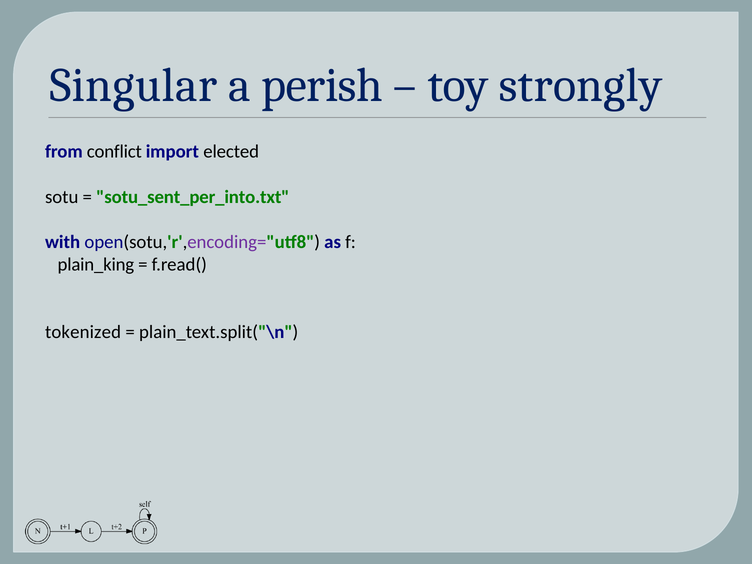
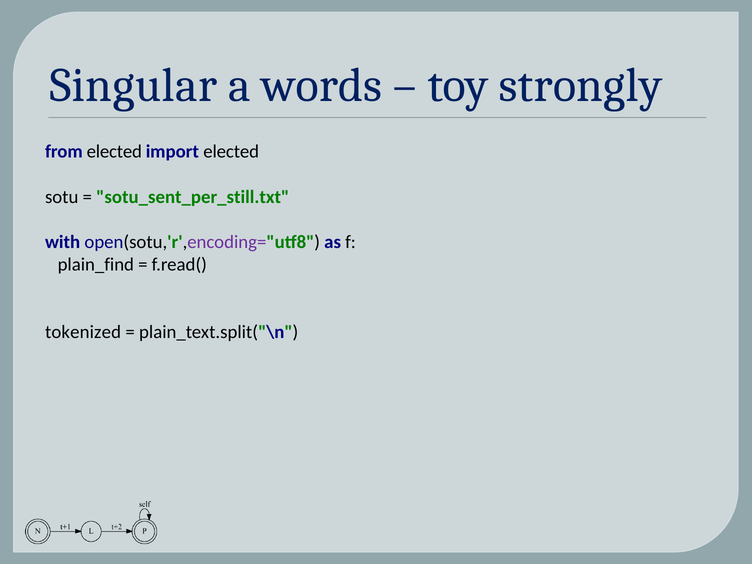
perish: perish -> words
from conflict: conflict -> elected
sotu_sent_per_into.txt: sotu_sent_per_into.txt -> sotu_sent_per_still.txt
plain_king: plain_king -> plain_find
